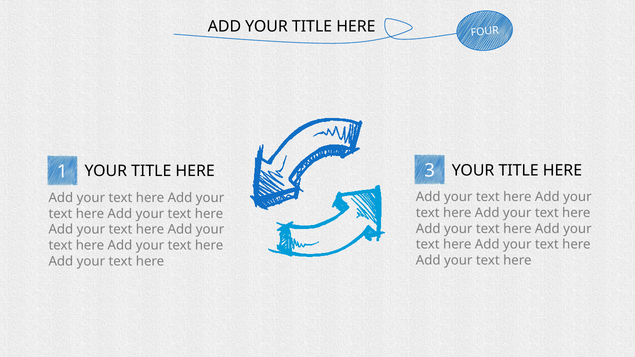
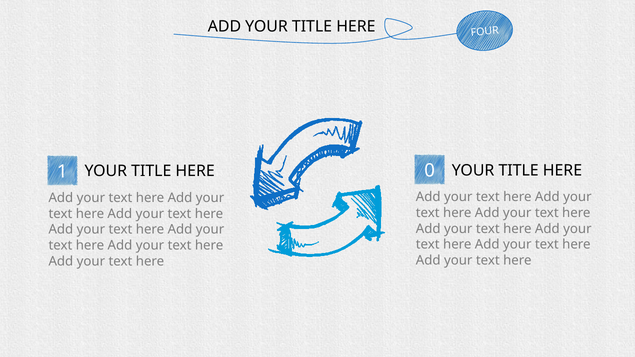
3: 3 -> 0
